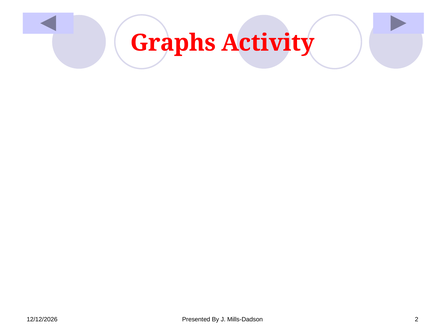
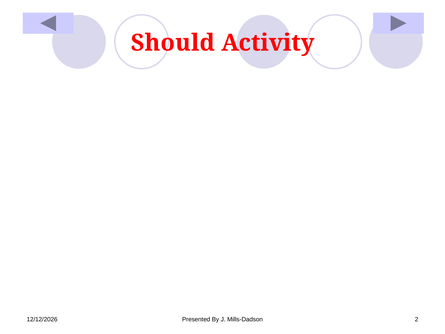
Graphs: Graphs -> Should
